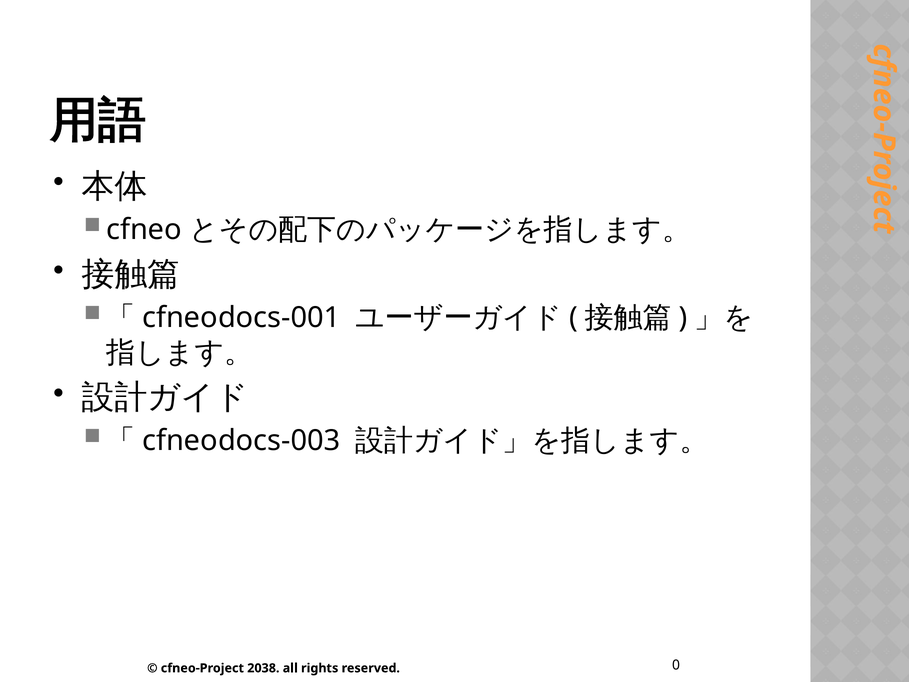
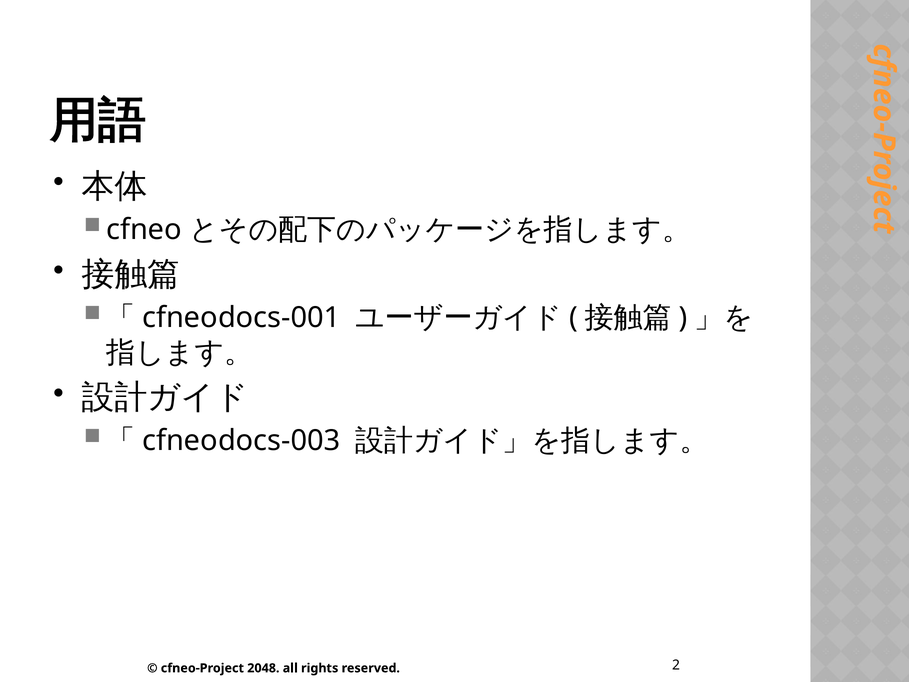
2038: 2038 -> 2048
0: 0 -> 2
